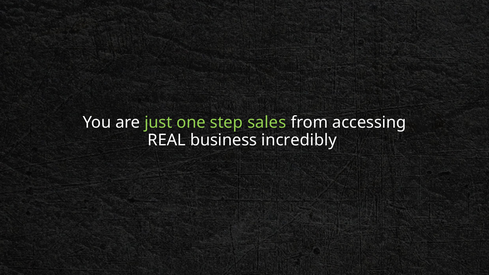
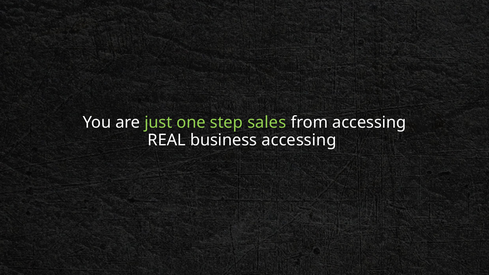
business incredibly: incredibly -> accessing
